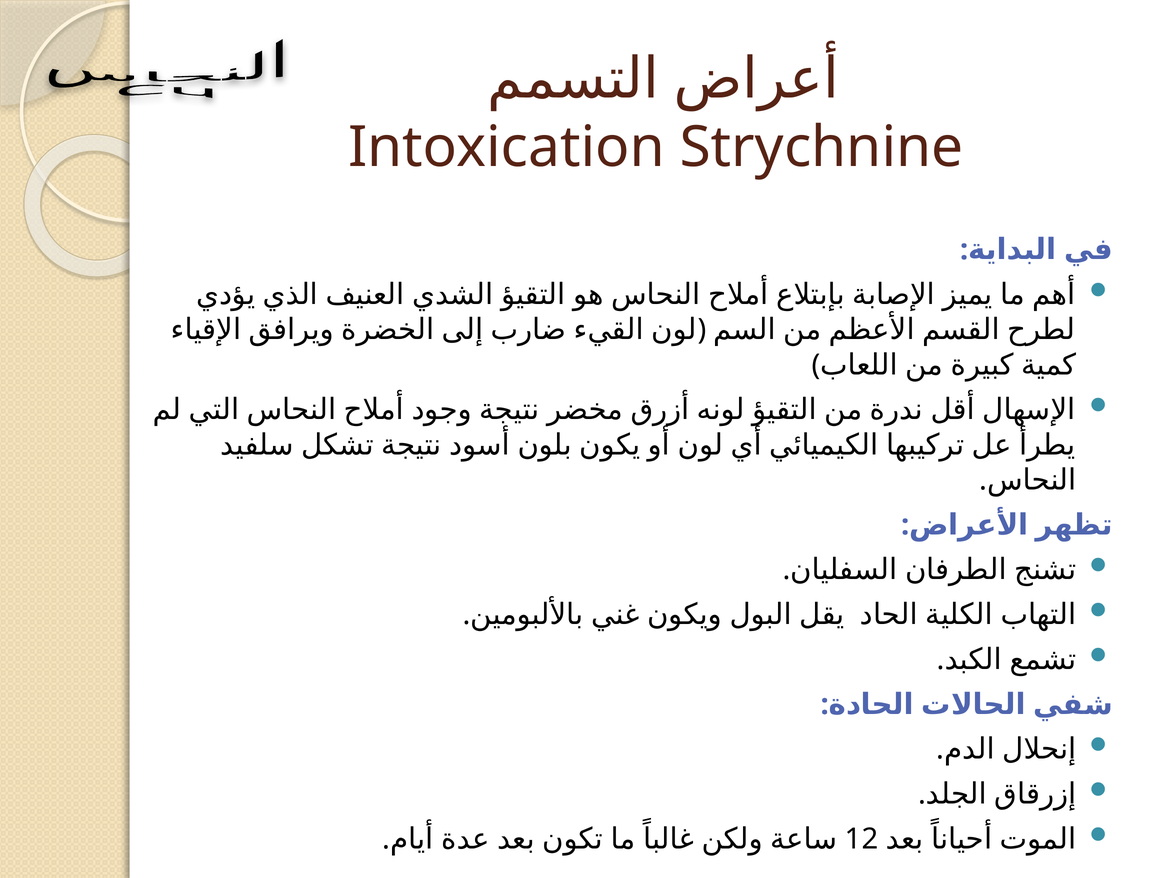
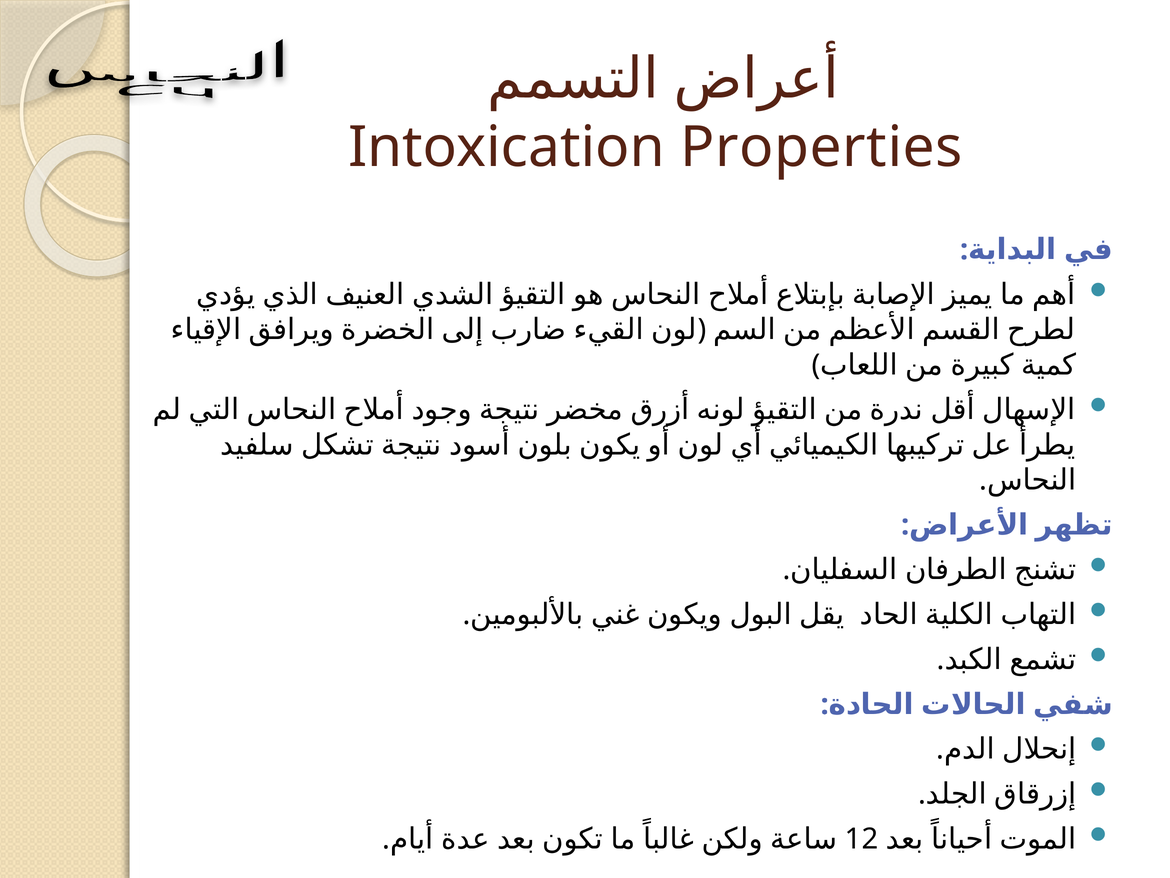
Strychnine: Strychnine -> Properties
